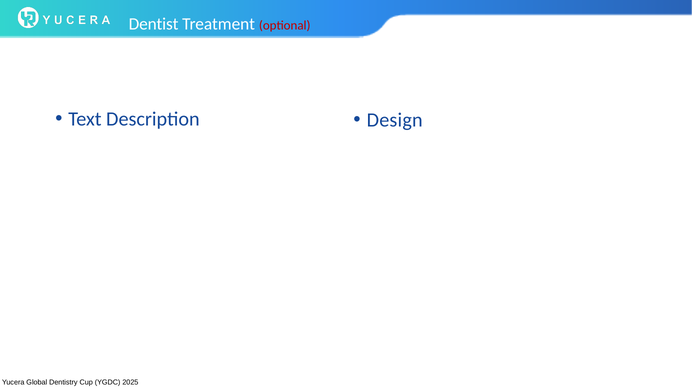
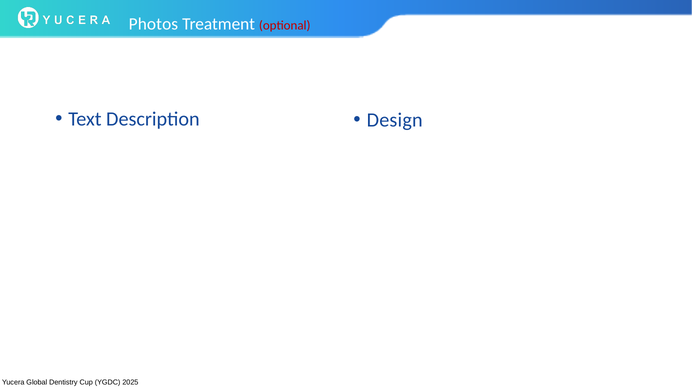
Dentist: Dentist -> Photos
